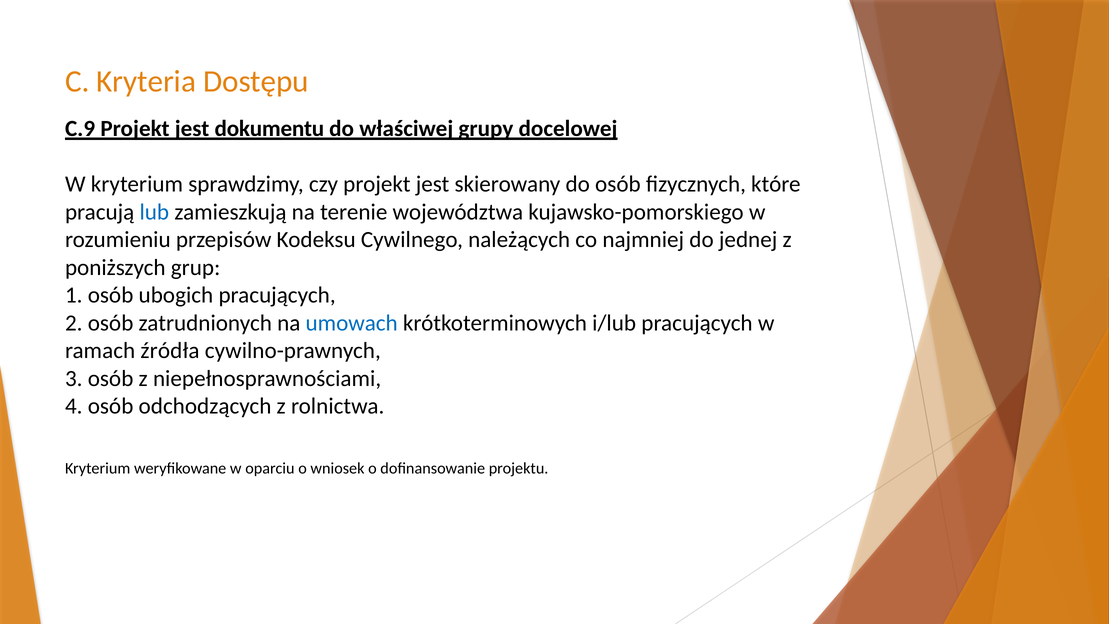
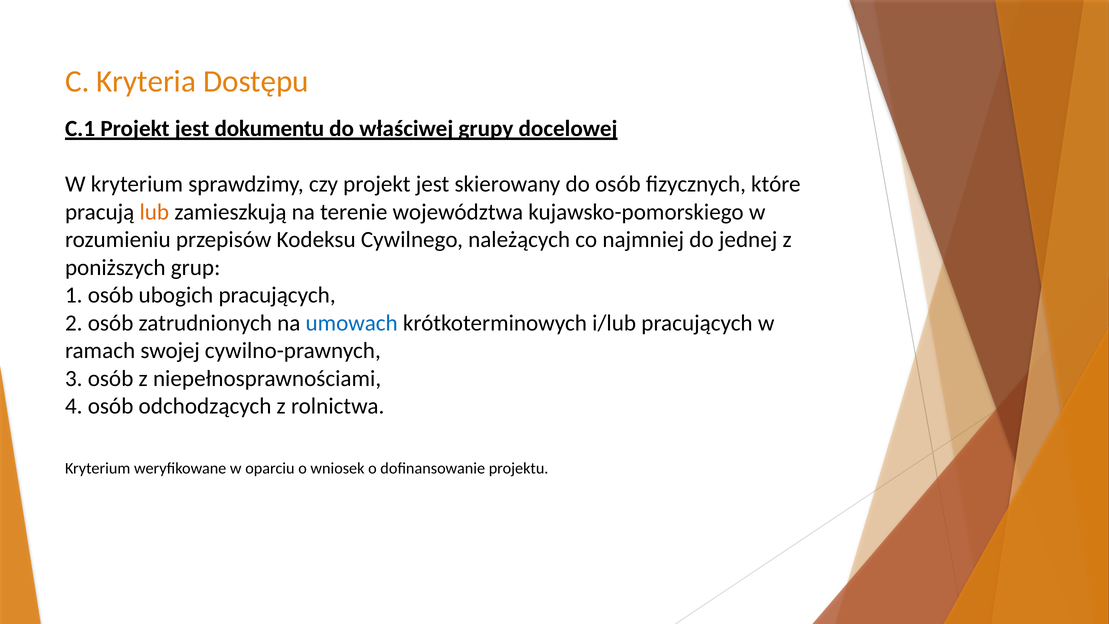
C.9: C.9 -> C.1
lub colour: blue -> orange
źródła: źródła -> swojej
